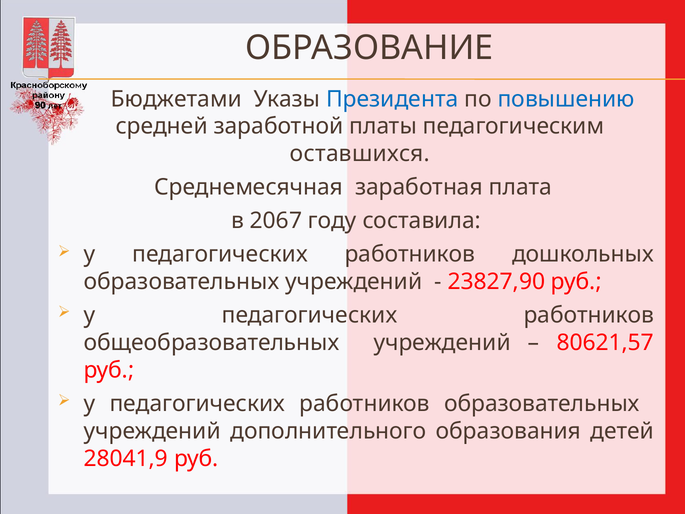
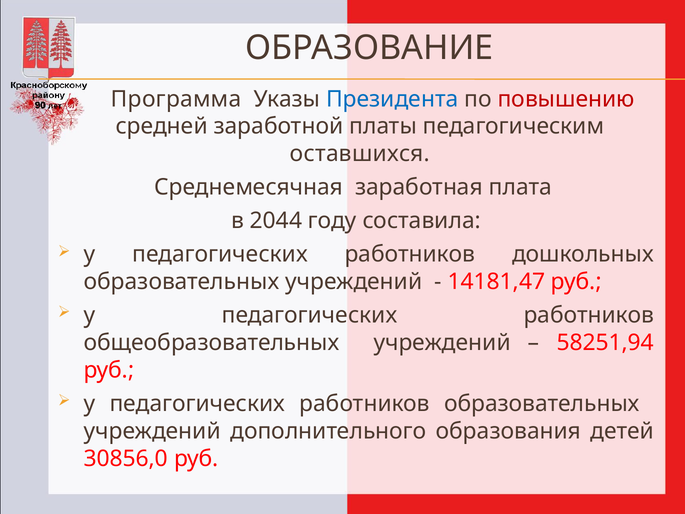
Бюджетами: Бюджетами -> Программа
повышению colour: blue -> red
2067: 2067 -> 2044
23827,90: 23827,90 -> 14181,47
80621,57: 80621,57 -> 58251,94
28041,9: 28041,9 -> 30856,0
